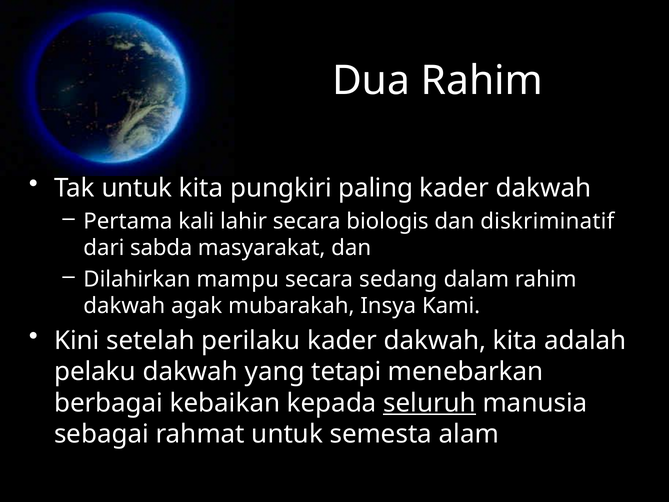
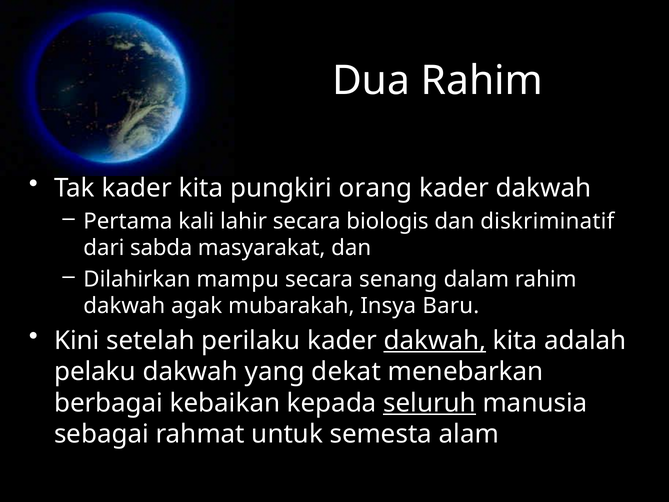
Tak untuk: untuk -> kader
paling: paling -> orang
sedang: sedang -> senang
Kami: Kami -> Baru
dakwah at (435, 340) underline: none -> present
tetapi: tetapi -> dekat
